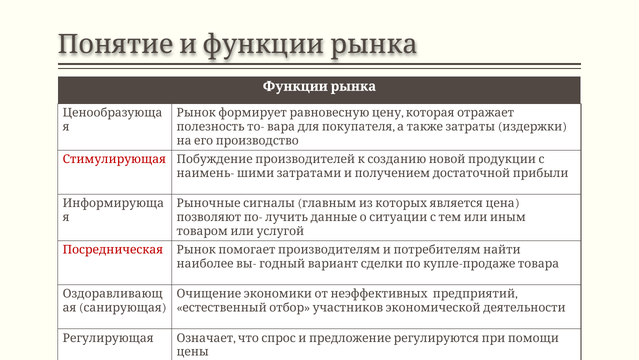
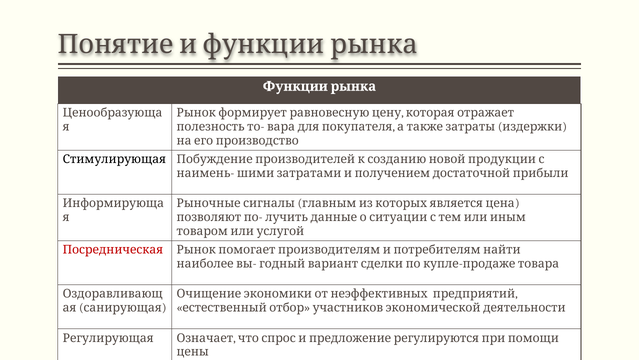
Стимулирующая colour: red -> black
